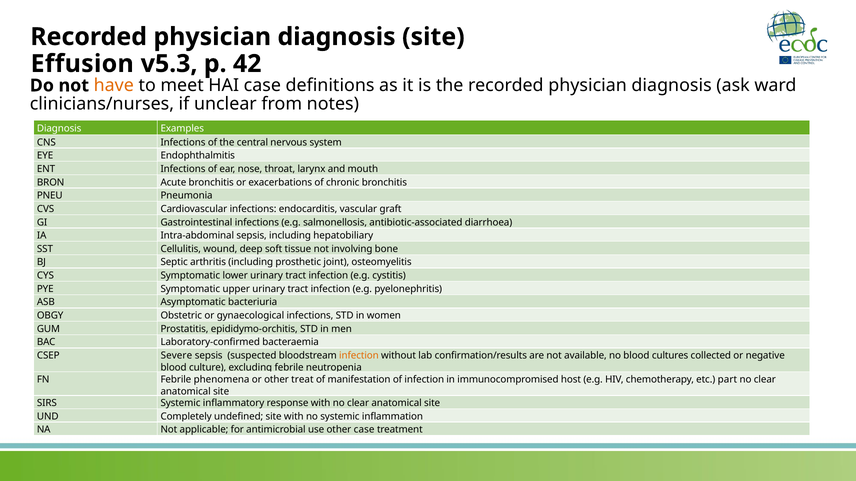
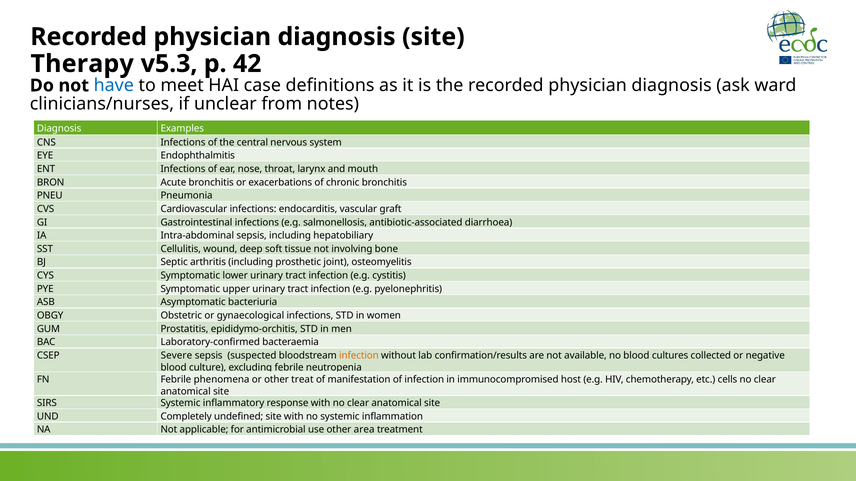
Effusion: Effusion -> Therapy
have colour: orange -> blue
part: part -> cells
other case: case -> area
